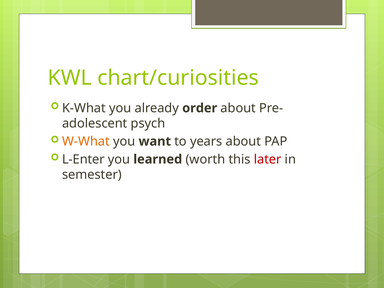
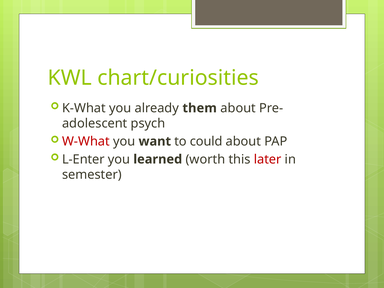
order: order -> them
W-What colour: orange -> red
years: years -> could
